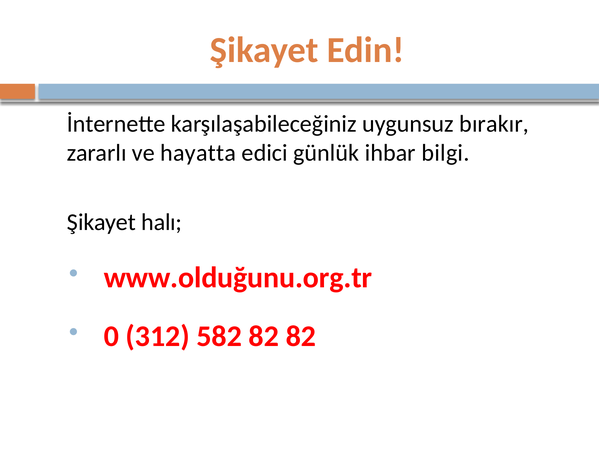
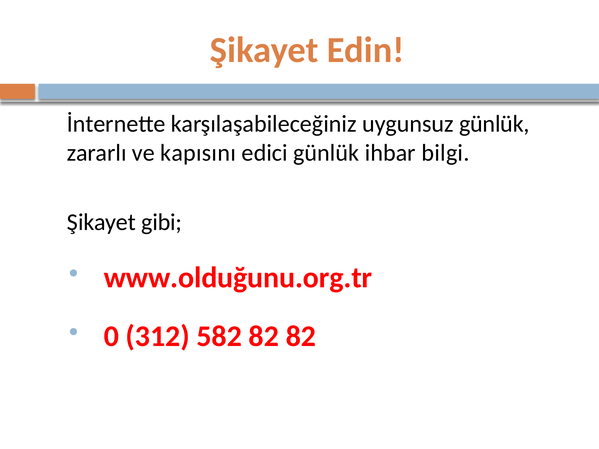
uygunsuz bırakır: bırakır -> günlük
hayatta: hayatta -> kapısını
halı: halı -> gibi
